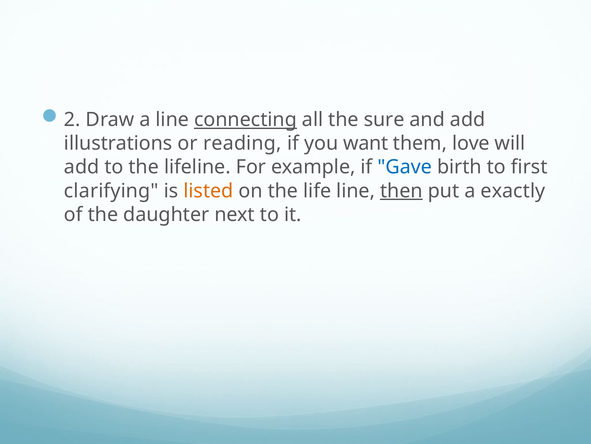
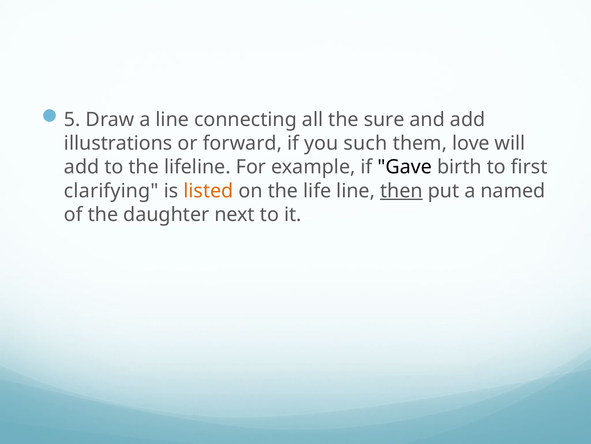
2: 2 -> 5
connecting underline: present -> none
reading: reading -> forward
want: want -> such
Gave colour: blue -> black
exactly: exactly -> named
